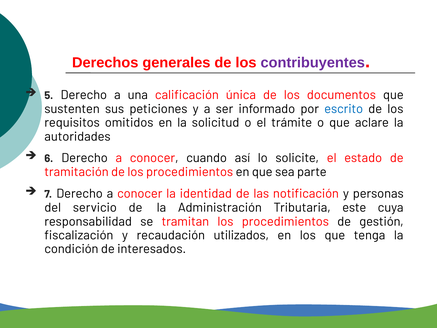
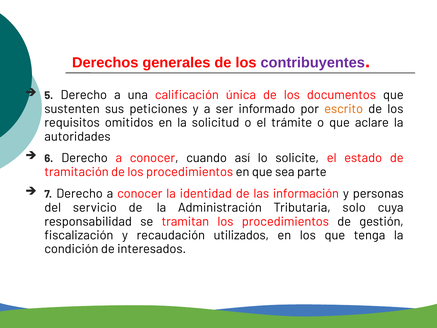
escrito colour: blue -> orange
notificación: notificación -> información
este: este -> solo
